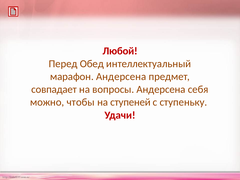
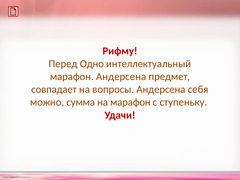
Любой: Любой -> Рифму
Обед: Обед -> Одно
чтобы: чтобы -> сумма
на ступеней: ступеней -> марафон
